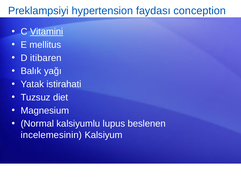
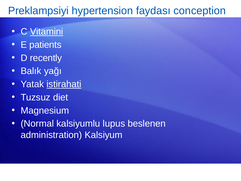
mellitus: mellitus -> patients
itibaren: itibaren -> recently
istirahati underline: none -> present
incelemesinin: incelemesinin -> administration
